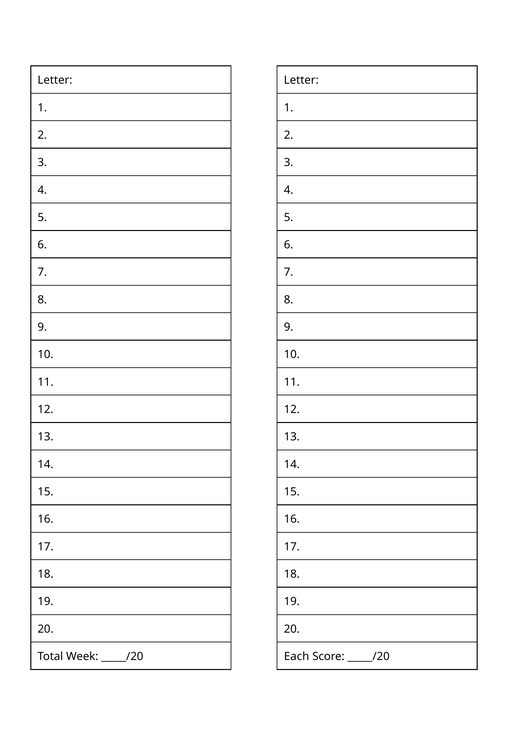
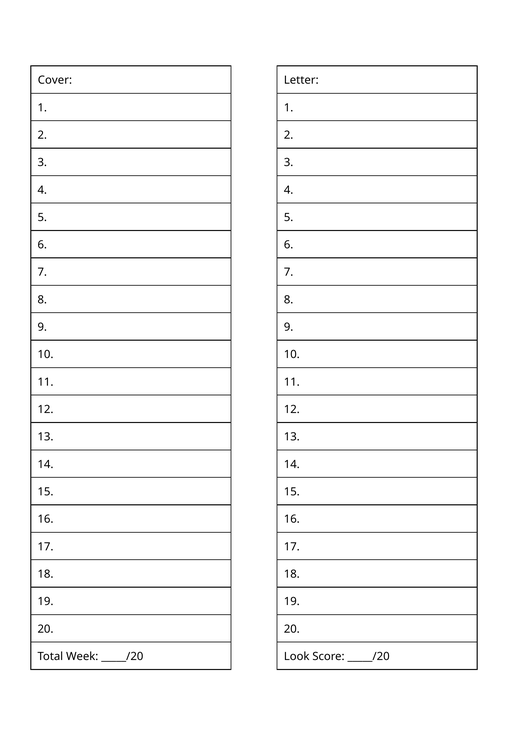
Letter at (55, 80): Letter -> Cover
Each: Each -> Look
